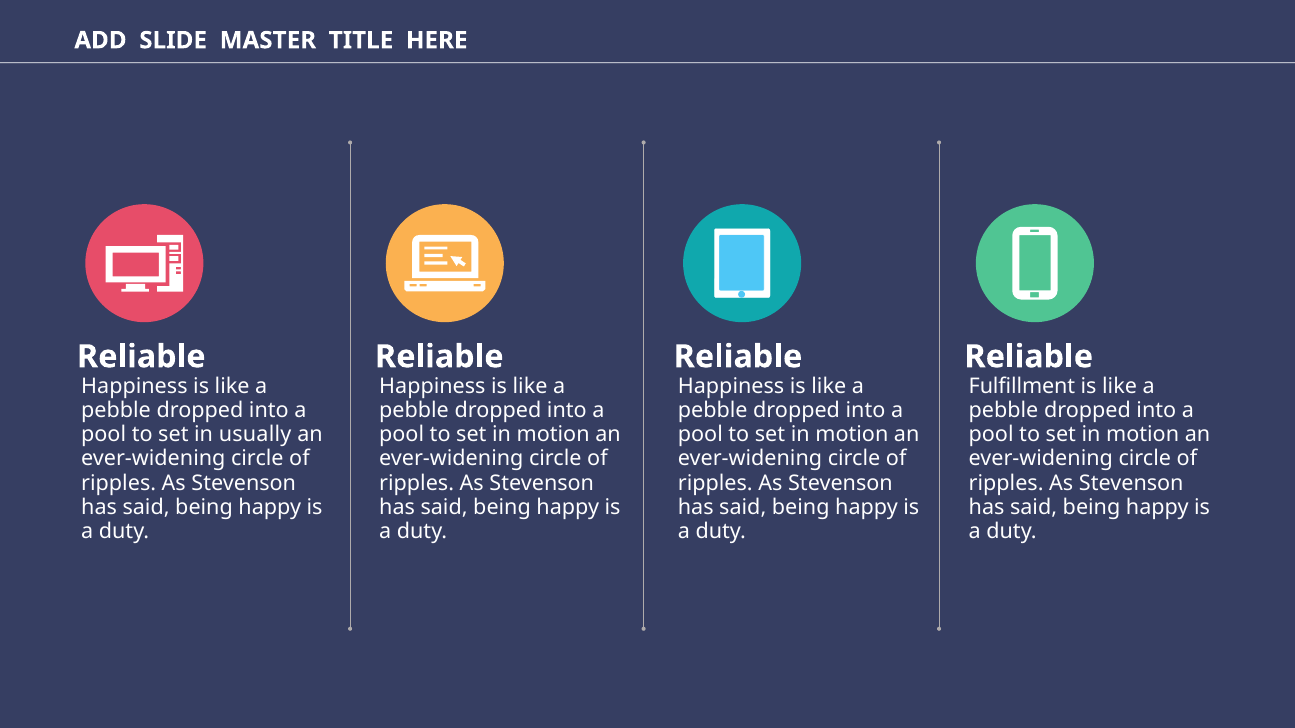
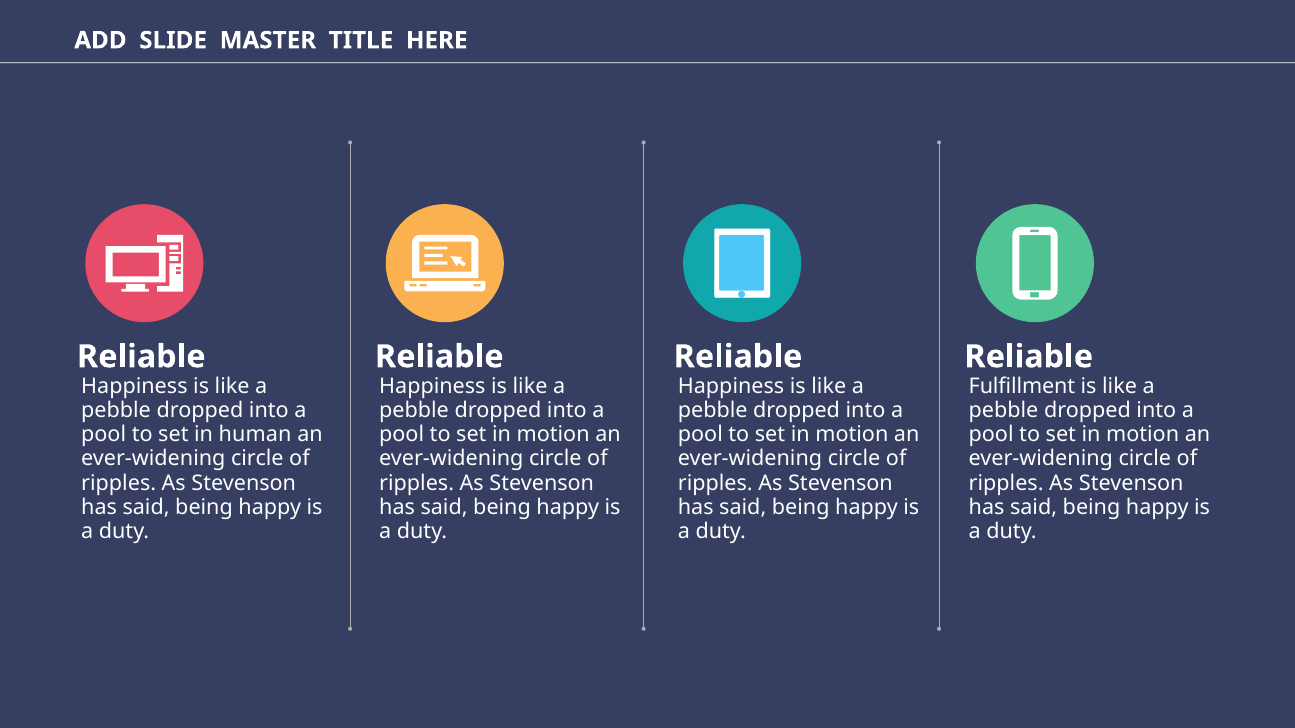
usually: usually -> human
